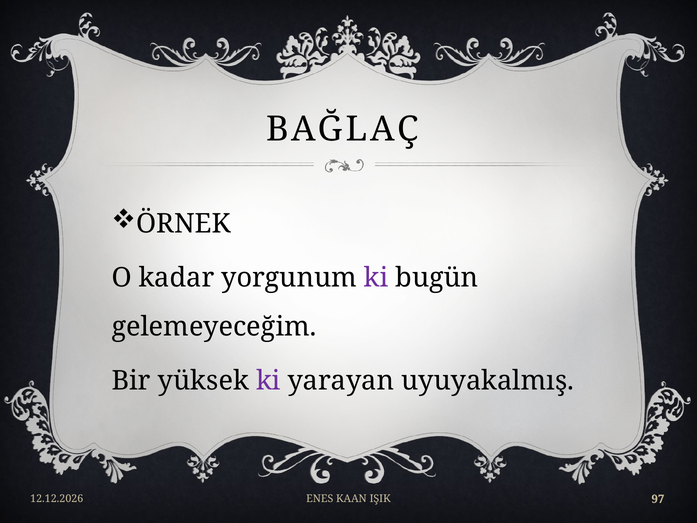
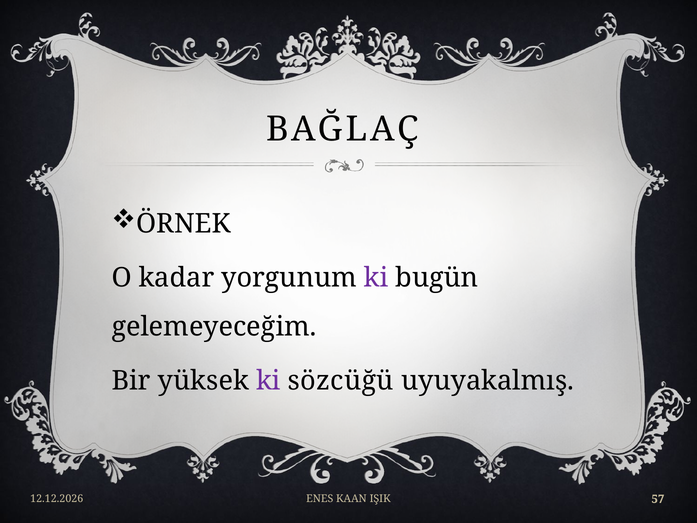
yarayan: yarayan -> sözcüğü
97: 97 -> 57
